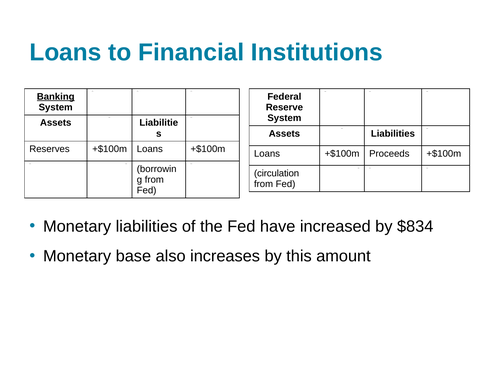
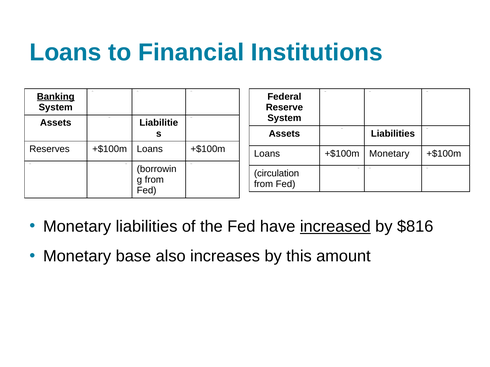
+$100m Proceeds: Proceeds -> Monetary
increased underline: none -> present
$834: $834 -> $816
